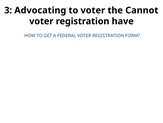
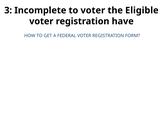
Advocating: Advocating -> Incomplete
Cannot: Cannot -> Eligible
